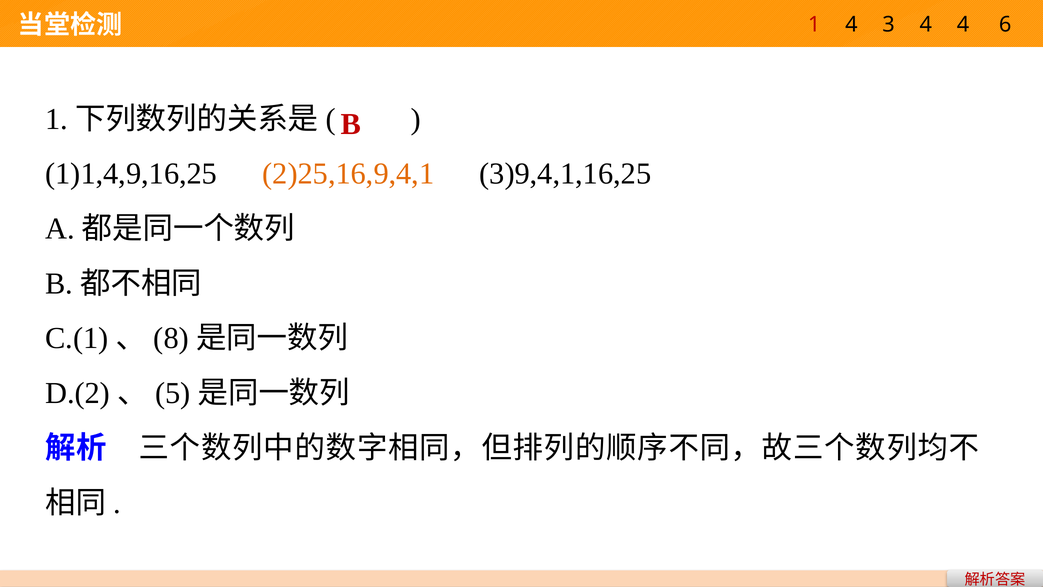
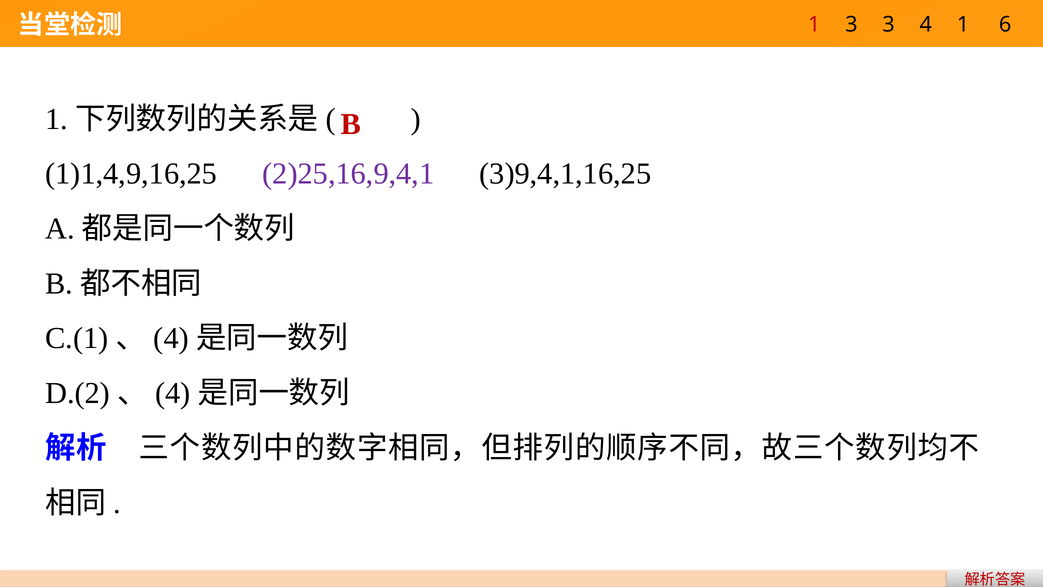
1 4: 4 -> 3
4 4: 4 -> 1
2)25,16,9,4,1 colour: orange -> purple
8 at (171, 338): 8 -> 4
5 at (173, 393): 5 -> 4
